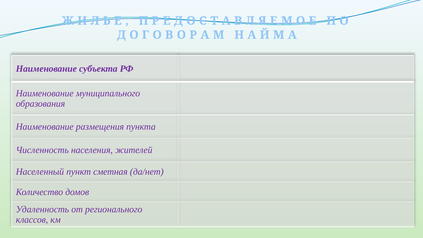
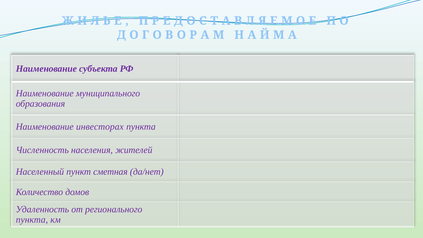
размещения: размещения -> инвесторах
классов at (32, 220): классов -> пункта
